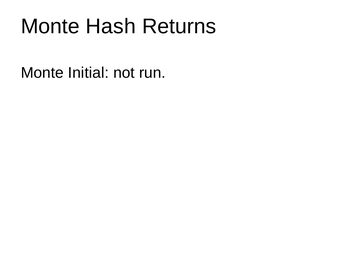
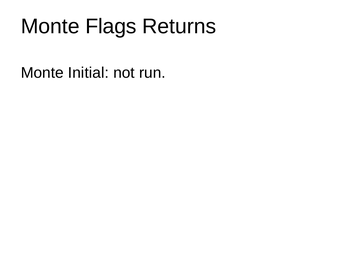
Hash: Hash -> Flags
